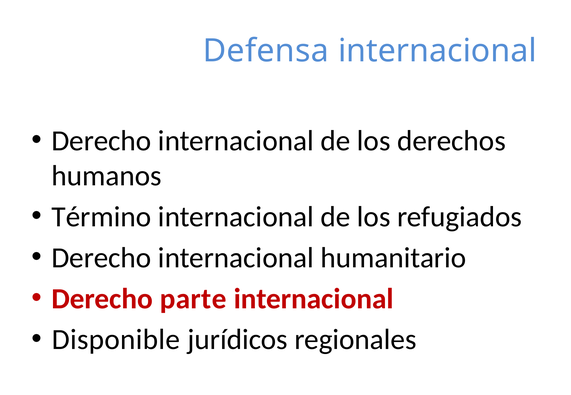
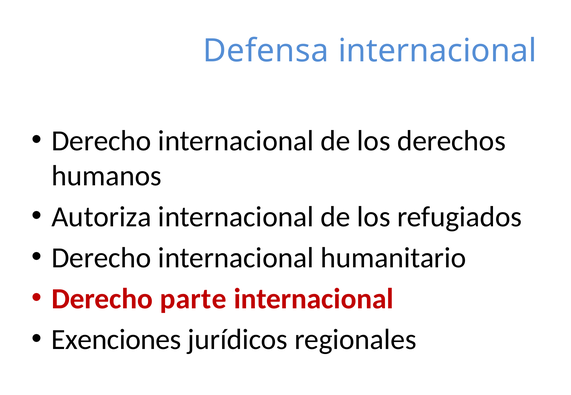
Término: Término -> Autoriza
Disponible: Disponible -> Exenciones
